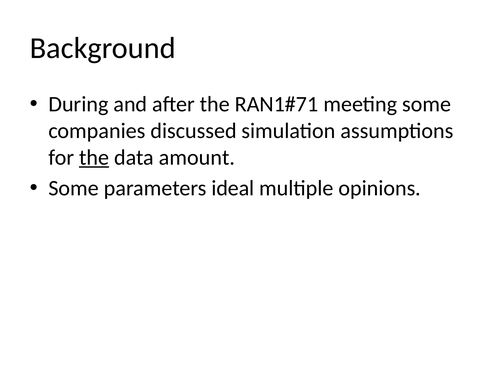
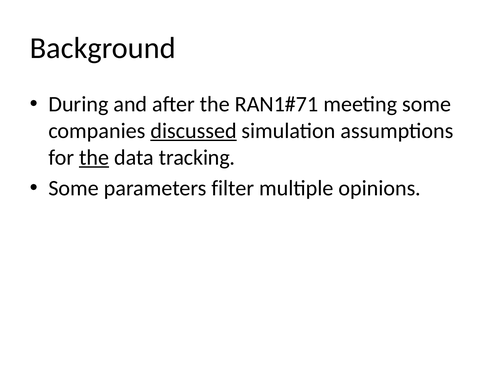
discussed underline: none -> present
amount: amount -> tracking
ideal: ideal -> filter
